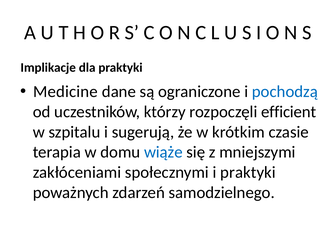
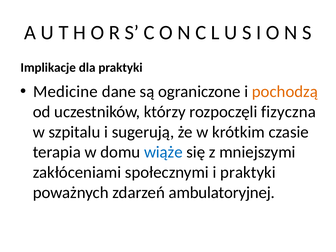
pochodzą colour: blue -> orange
efficient: efficient -> fizyczna
samodzielnego: samodzielnego -> ambulatoryjnej
